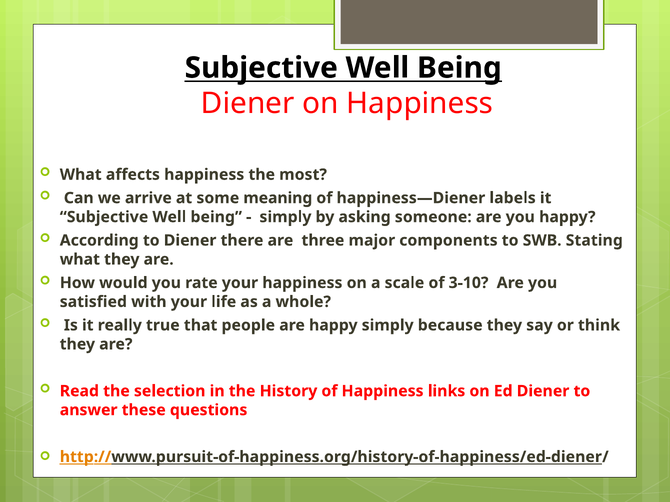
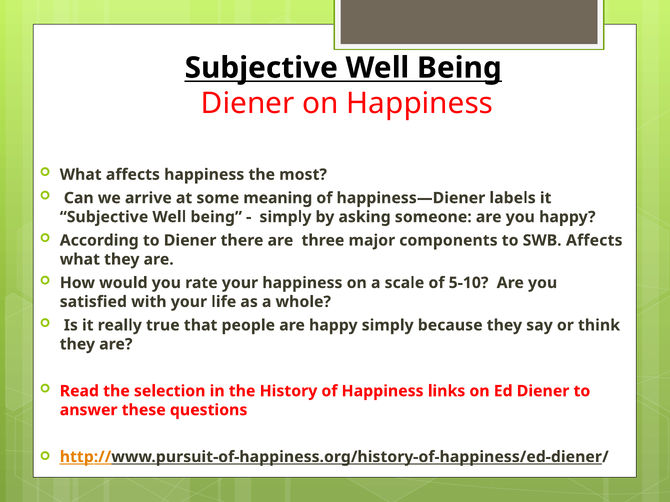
SWB Stating: Stating -> Affects
3-10: 3-10 -> 5-10
